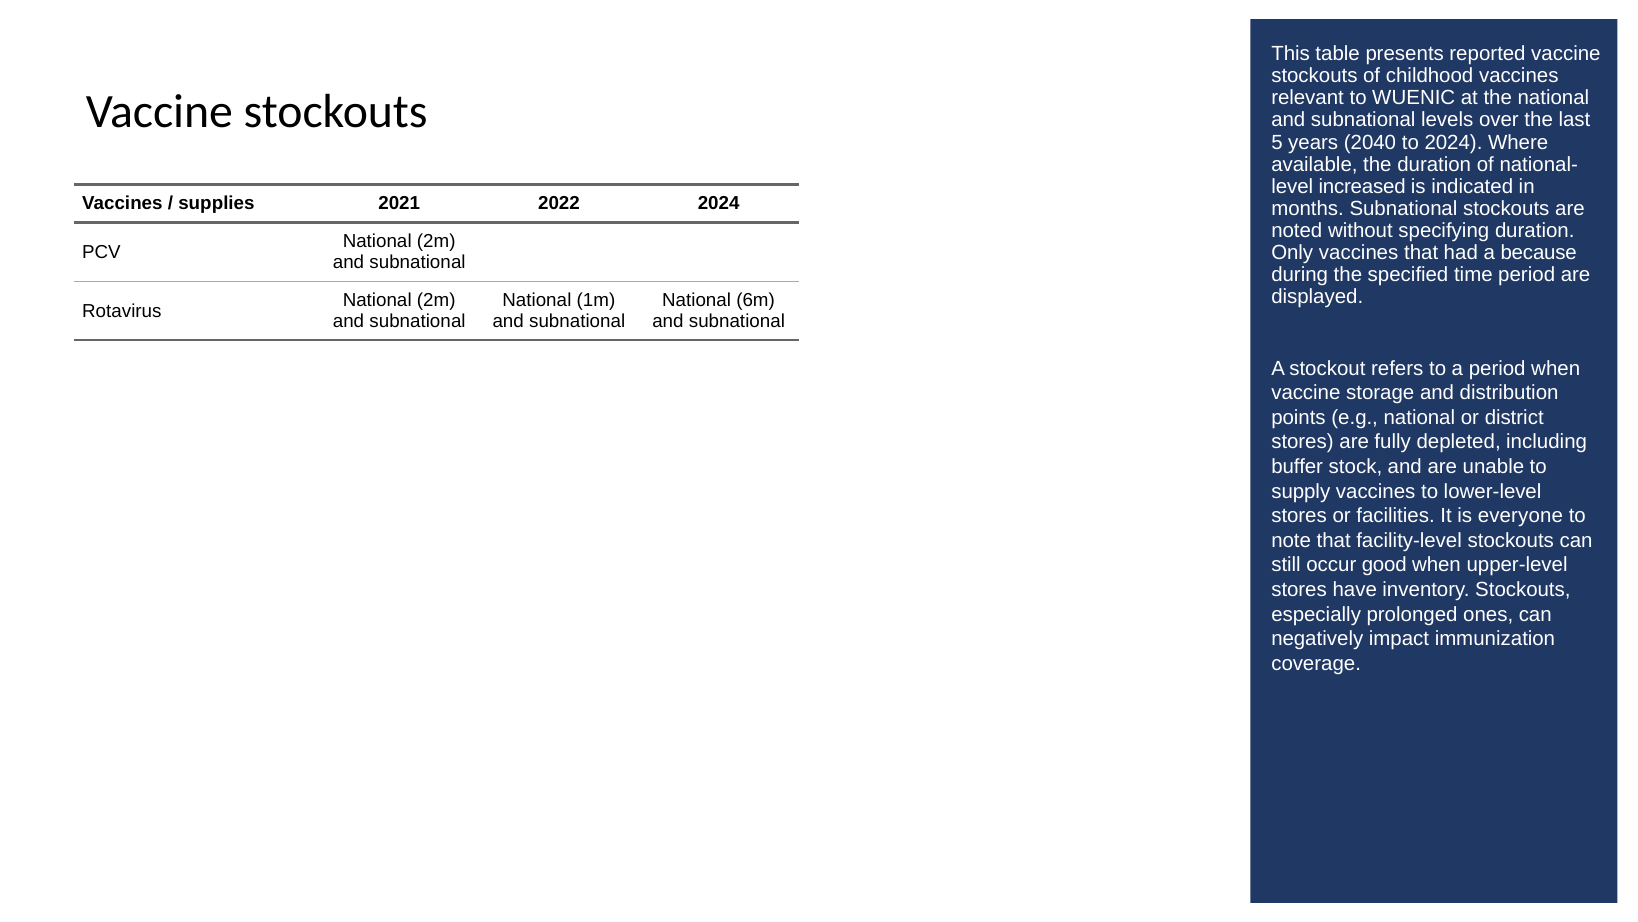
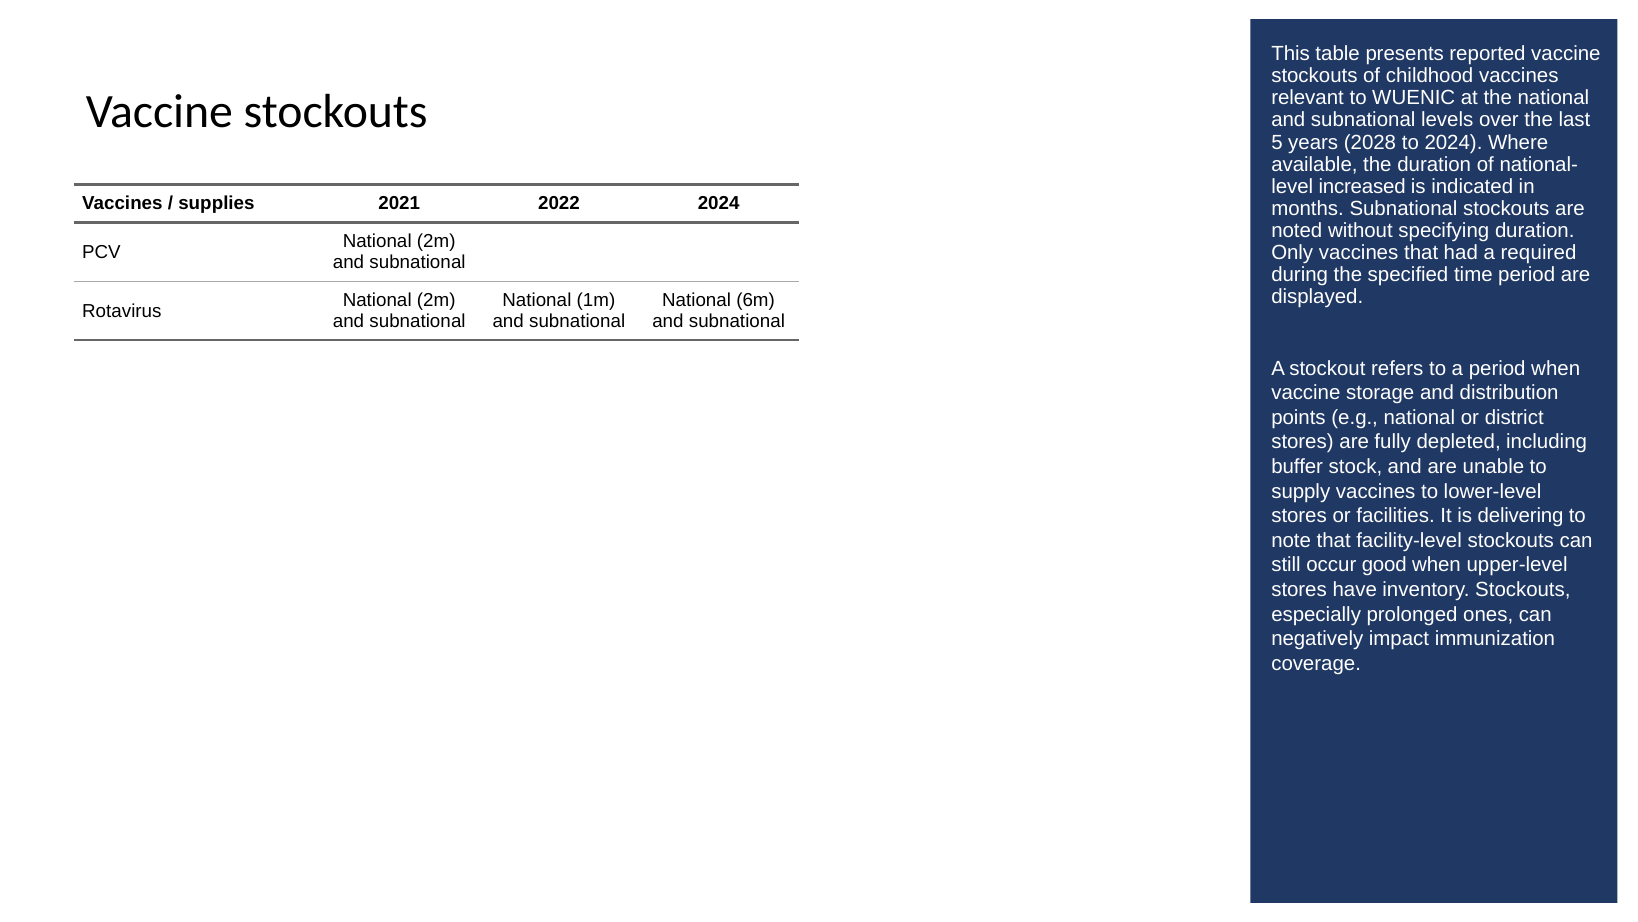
2040: 2040 -> 2028
because: because -> required
everyone: everyone -> delivering
